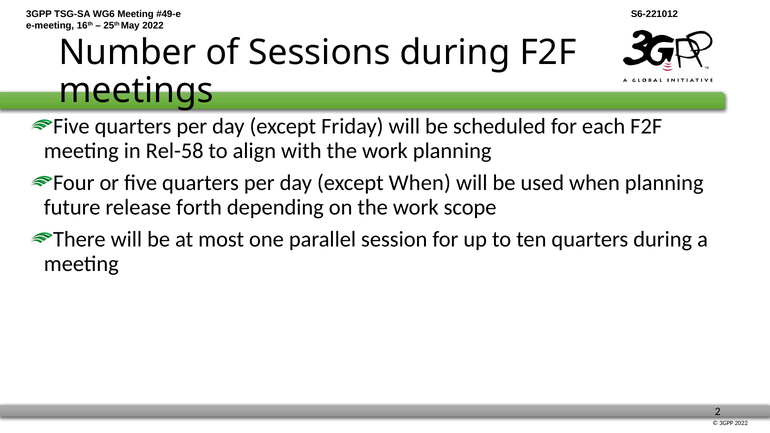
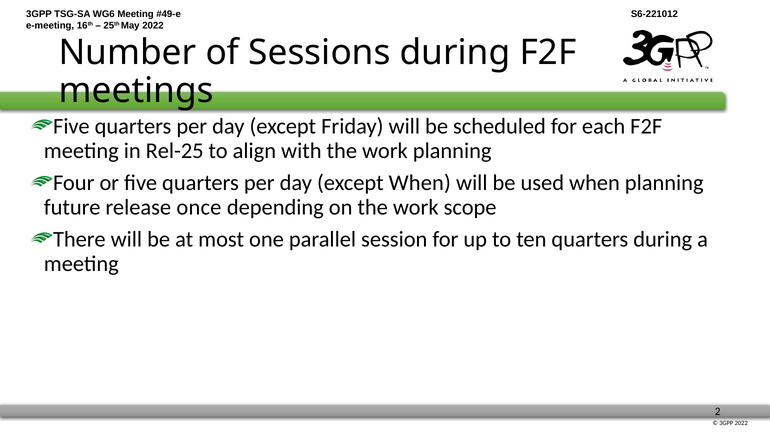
Rel-58: Rel-58 -> Rel-25
forth: forth -> once
